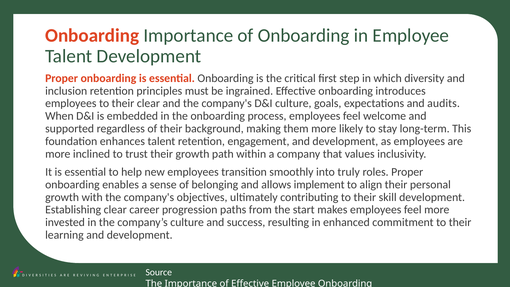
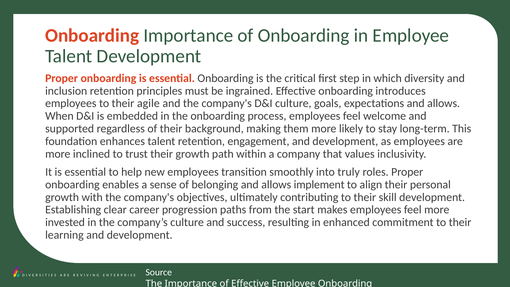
their clear: clear -> agile
expectations and audits: audits -> allows
